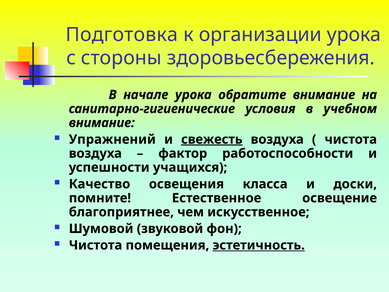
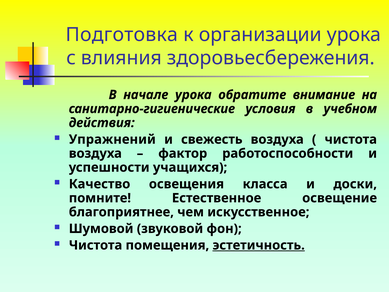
стороны: стороны -> влияния
внимание at (102, 123): внимание -> действия
свежесть underline: present -> none
